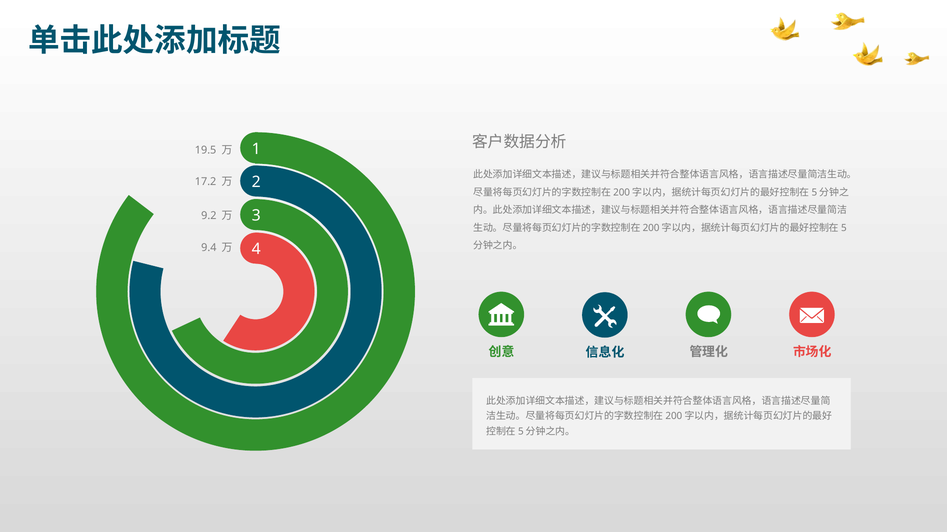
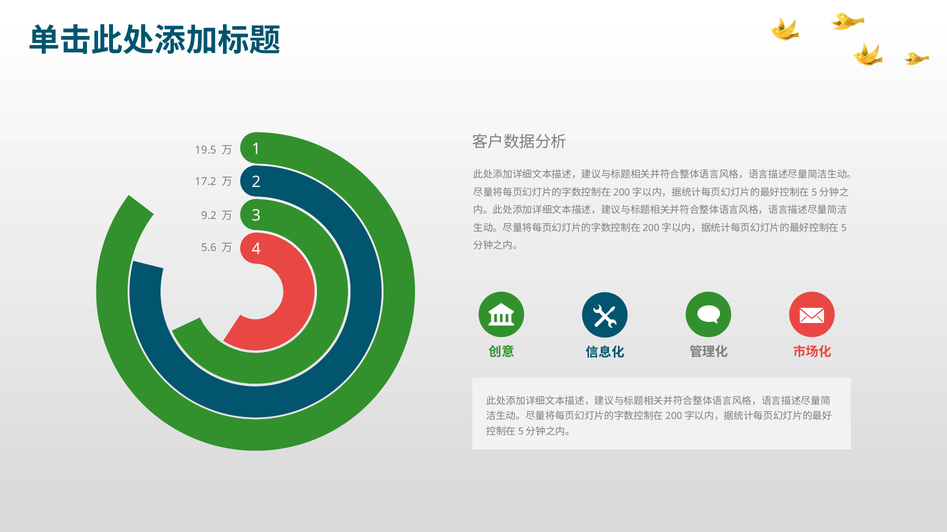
9.4: 9.4 -> 5.6
